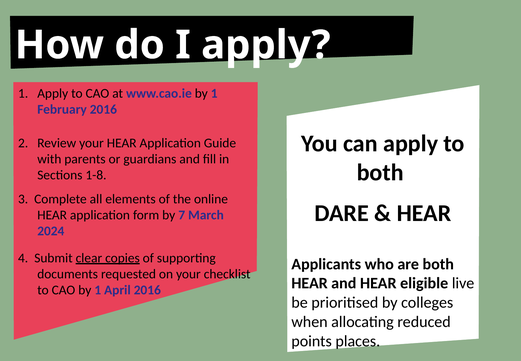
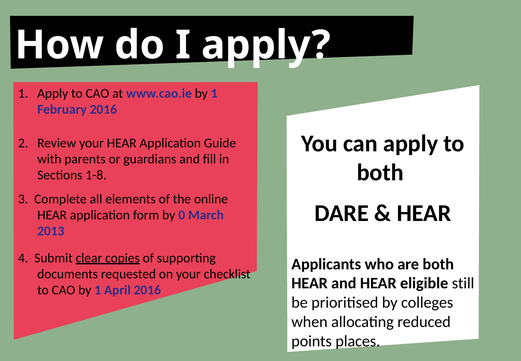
7: 7 -> 0
2024: 2024 -> 2013
live: live -> still
